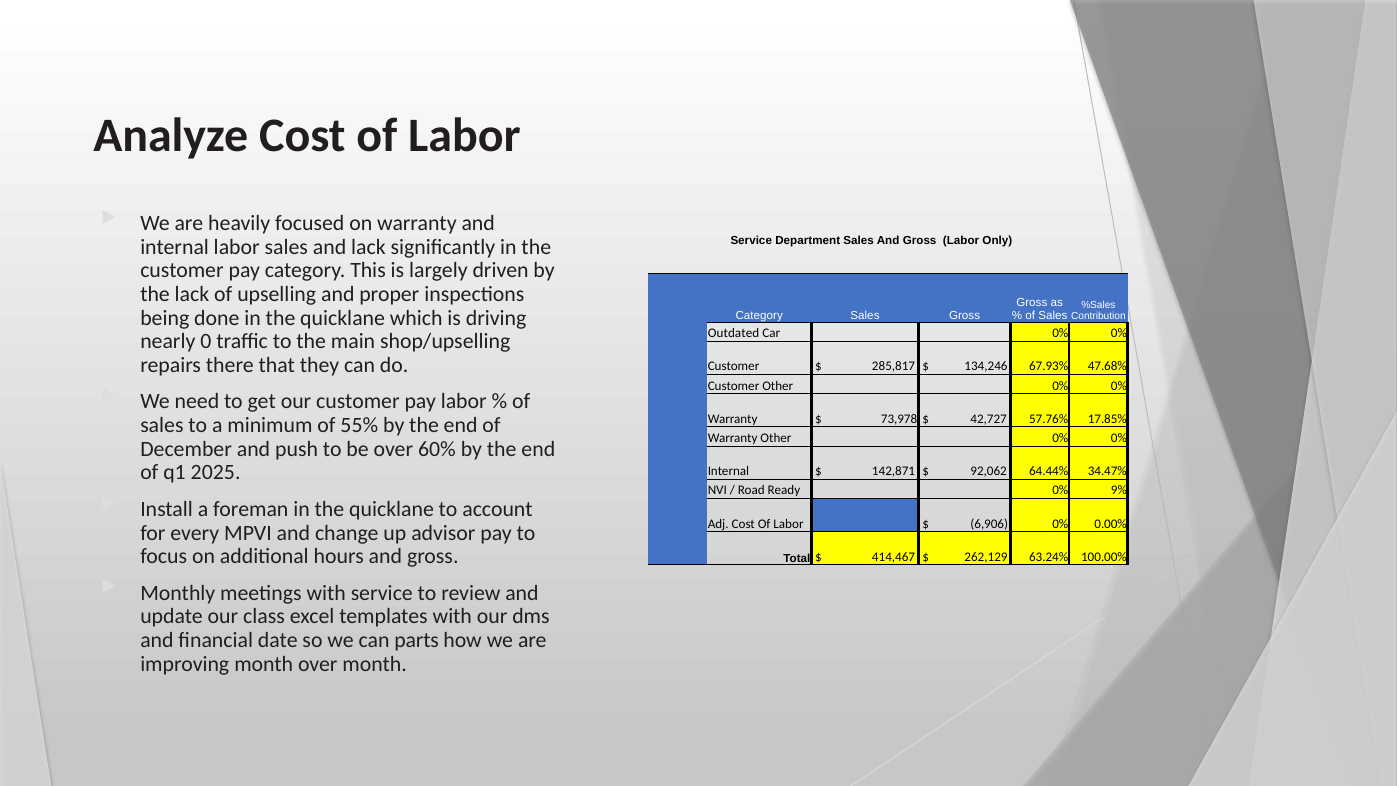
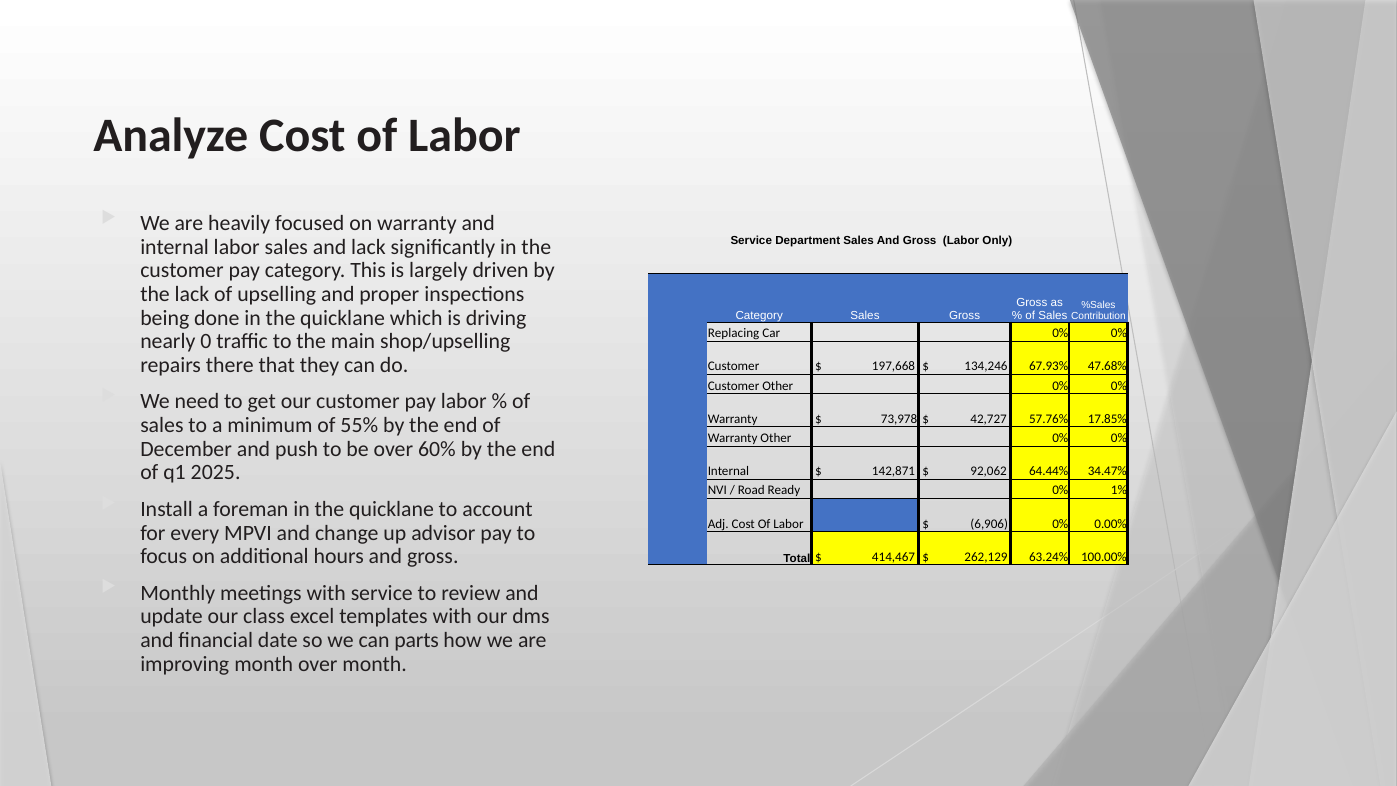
Outdated: Outdated -> Replacing
285,817: 285,817 -> 197,668
9%: 9% -> 1%
